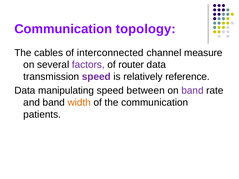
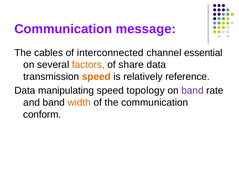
topology: topology -> message
measure: measure -> essential
factors colour: purple -> orange
router: router -> share
speed at (96, 77) colour: purple -> orange
between: between -> topology
patients: patients -> conform
